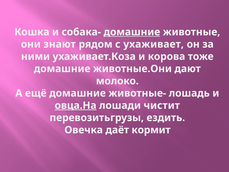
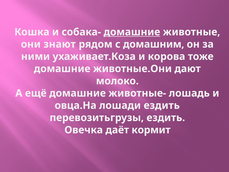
ухаживает: ухаживает -> домашним
овца.На underline: present -> none
лошади чистит: чистит -> ездить
